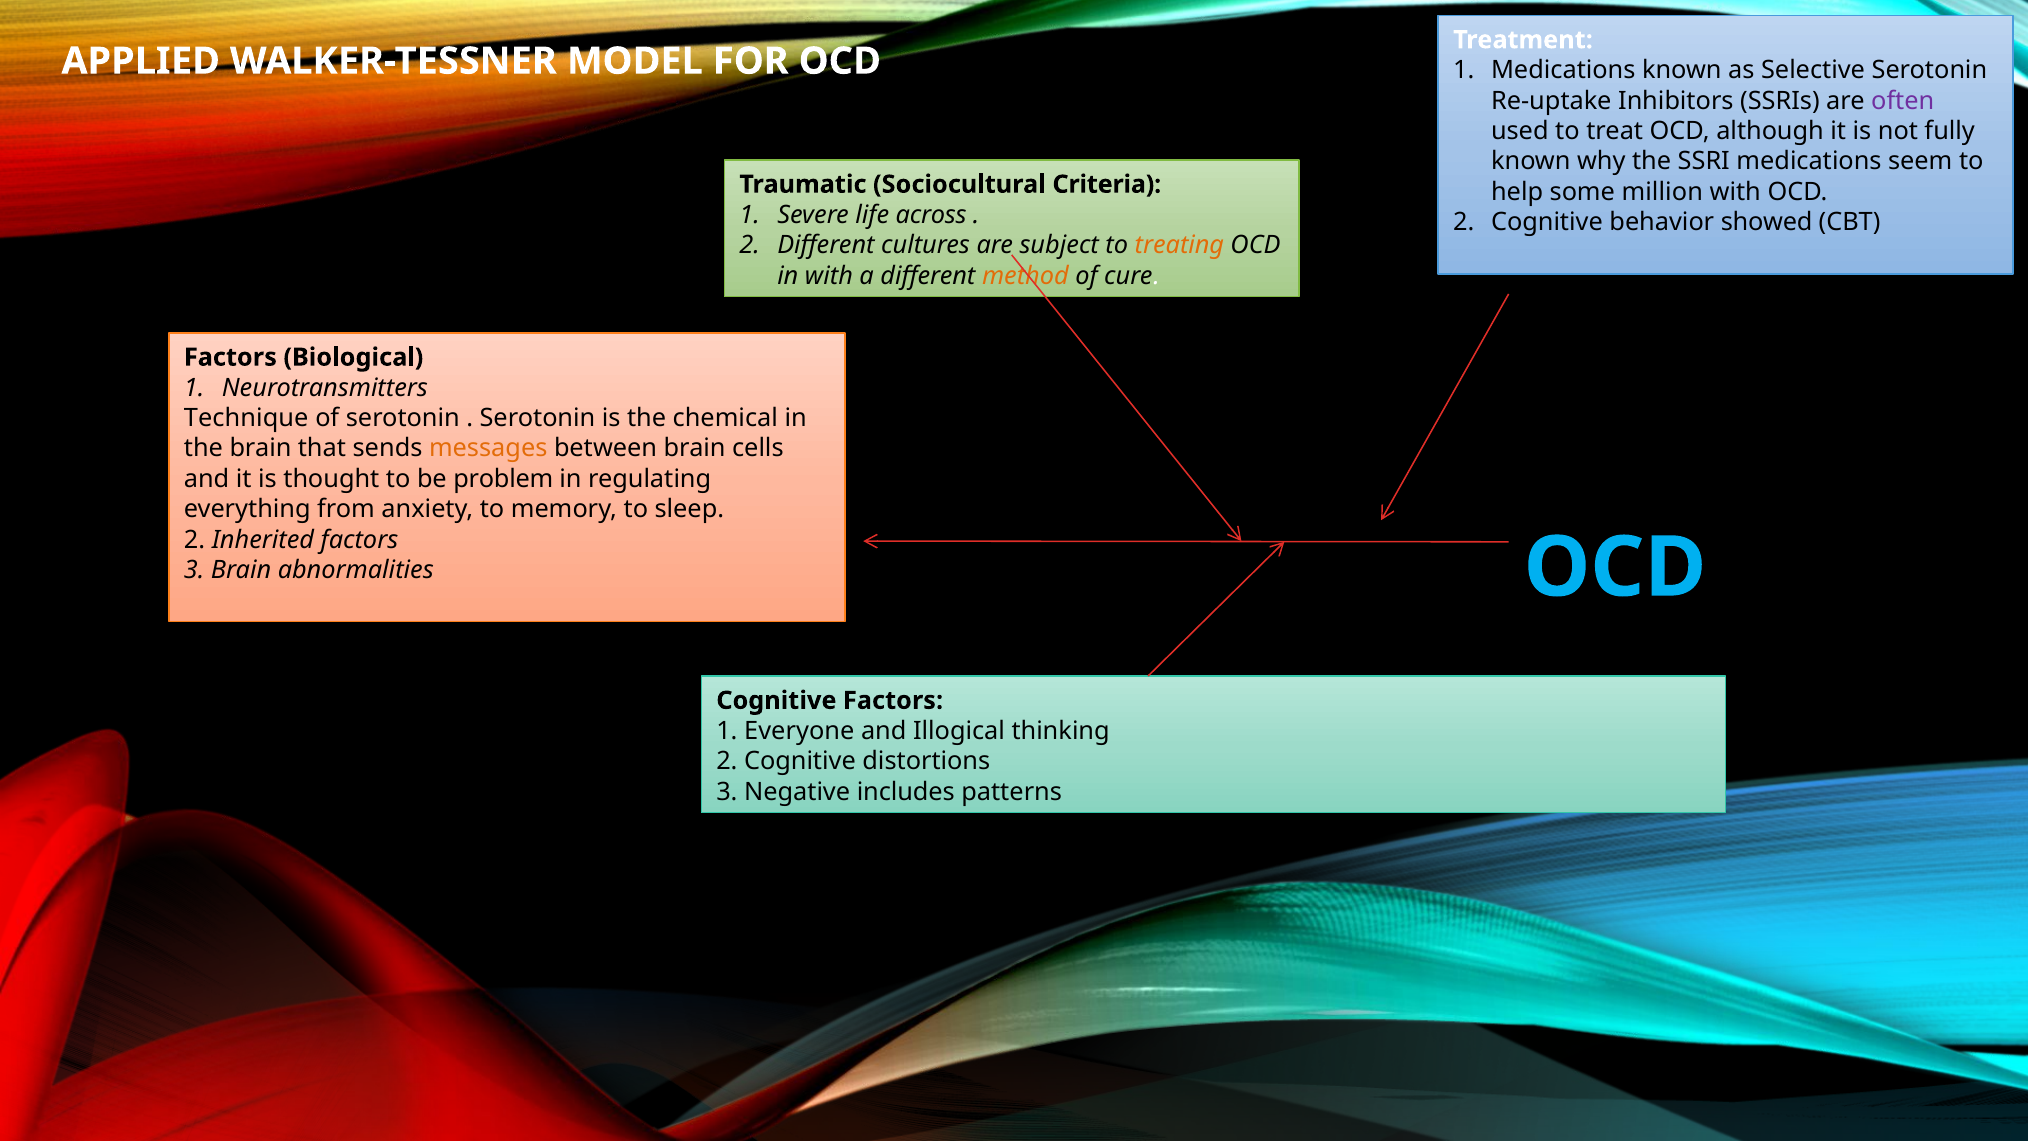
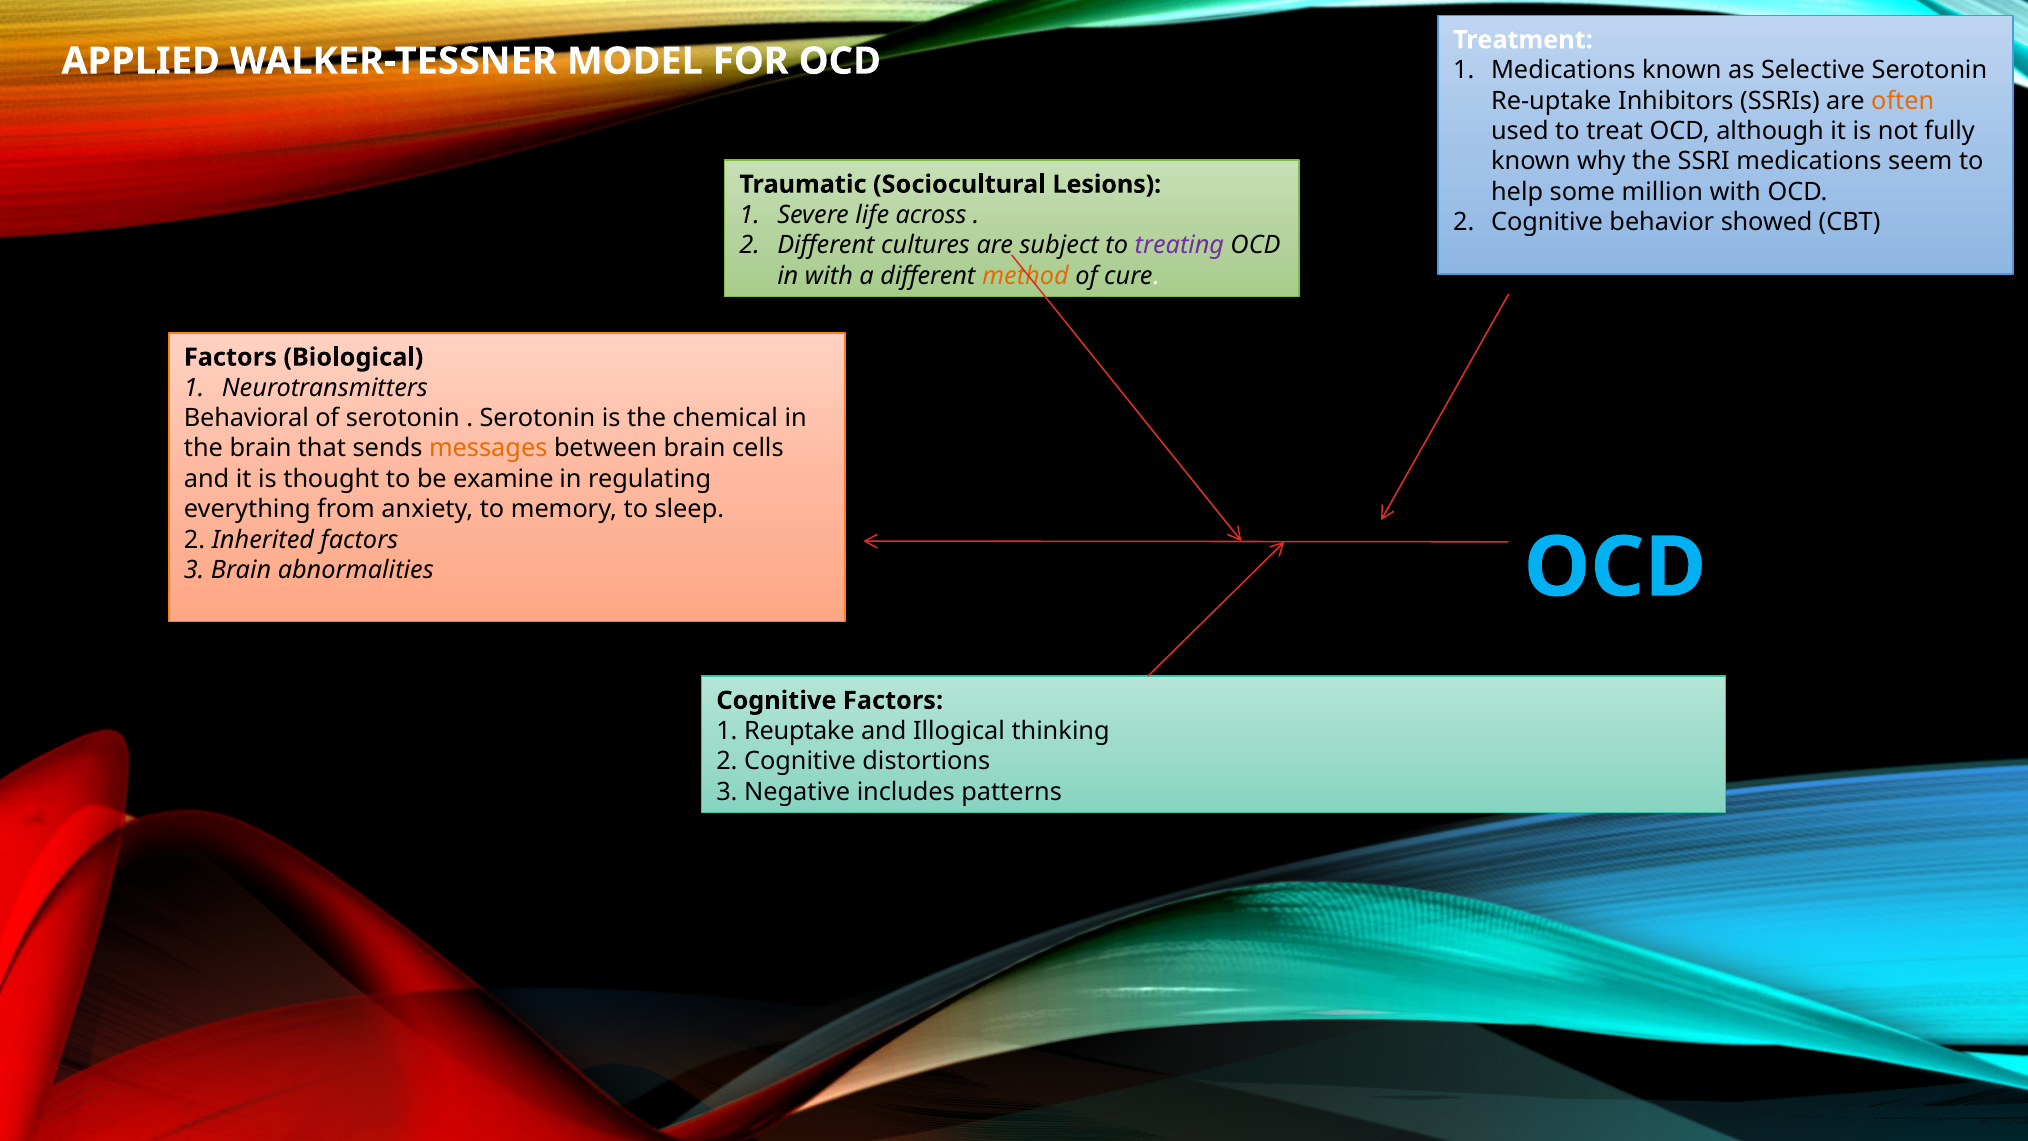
often colour: purple -> orange
Criteria: Criteria -> Lesions
treating colour: orange -> purple
Technique: Technique -> Behavioral
problem: problem -> examine
Everyone: Everyone -> Reuptake
